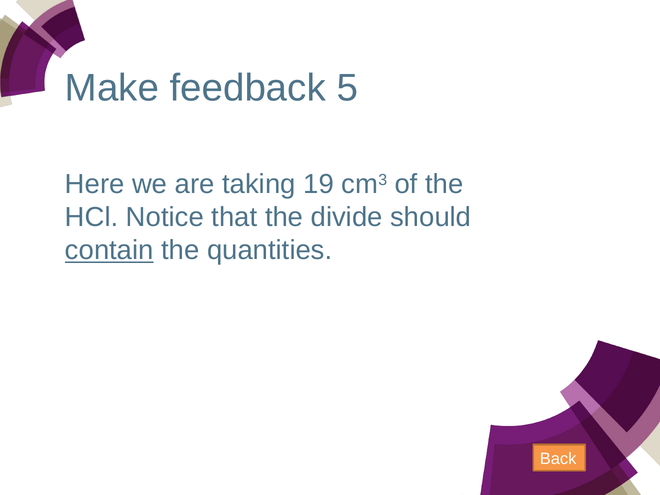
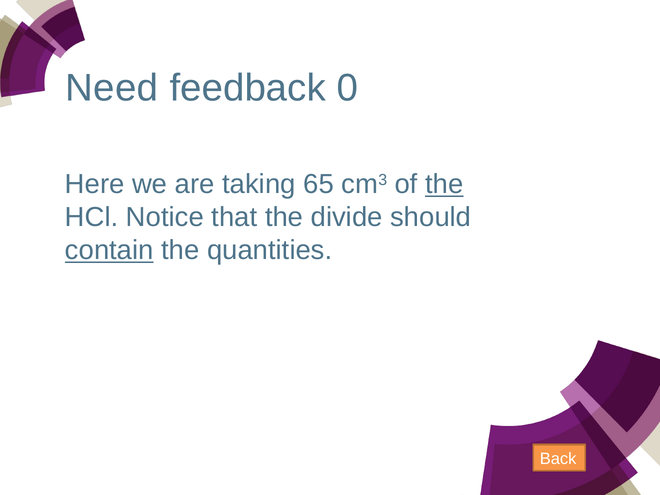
Make: Make -> Need
5: 5 -> 0
19: 19 -> 65
the at (444, 184) underline: none -> present
